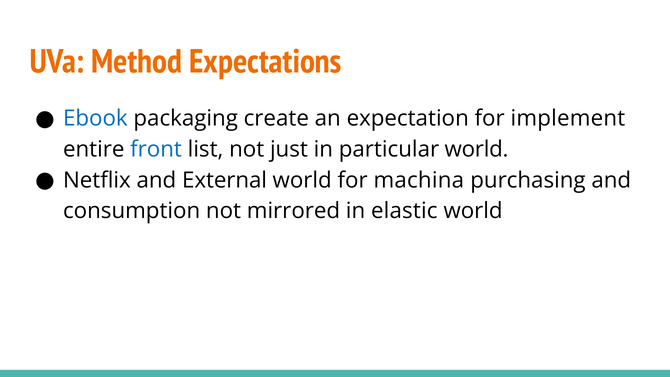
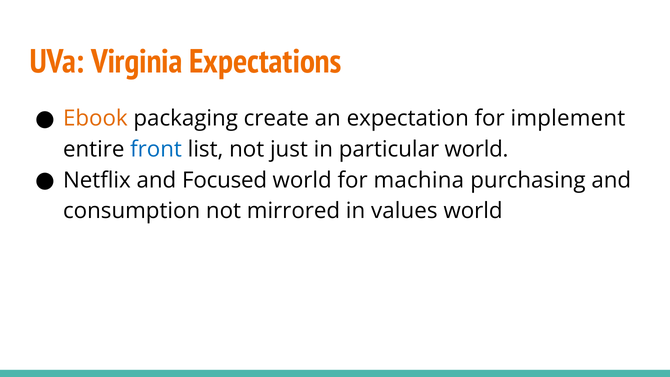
Method: Method -> Virginia
Ebook colour: blue -> orange
External: External -> Focused
elastic: elastic -> values
